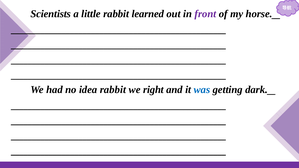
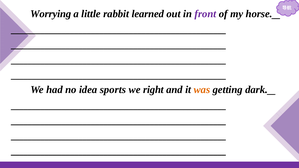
Scientists: Scientists -> Worrying
idea rabbit: rabbit -> sports
was colour: blue -> orange
